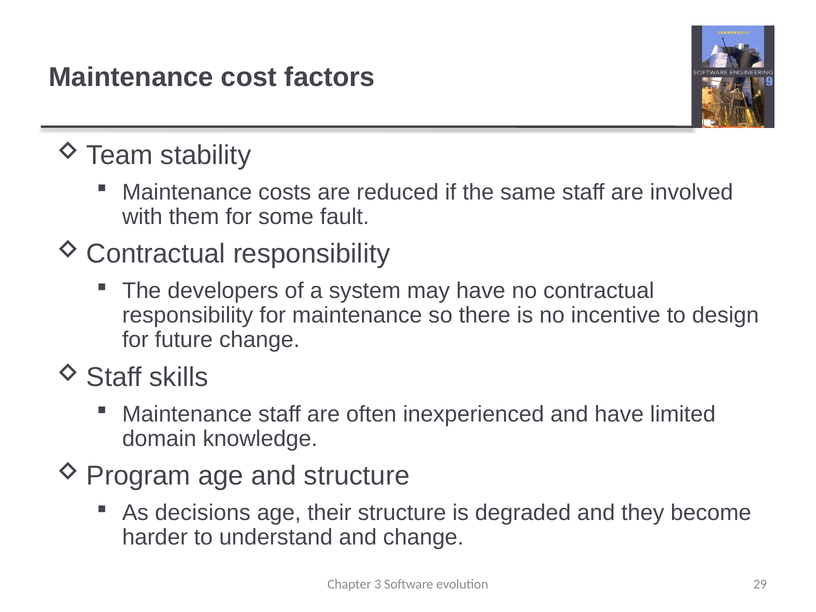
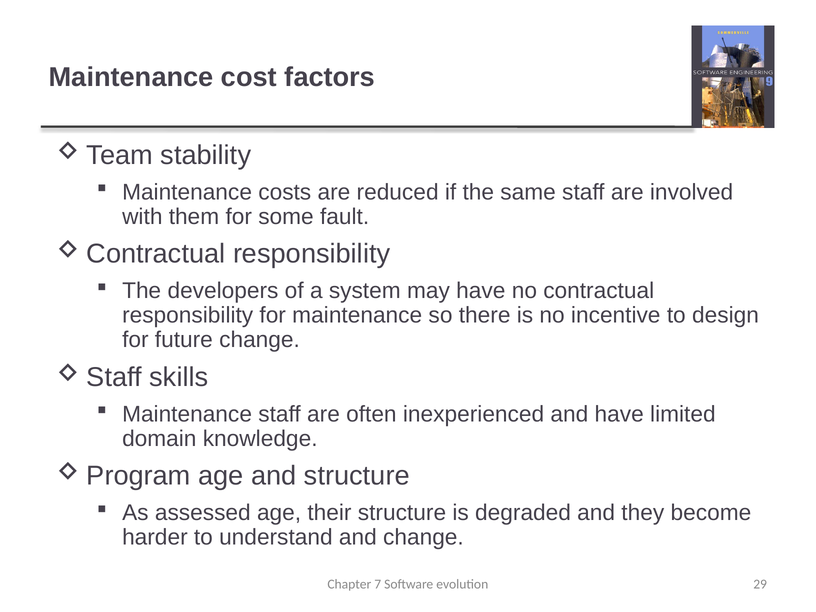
decisions: decisions -> assessed
3: 3 -> 7
